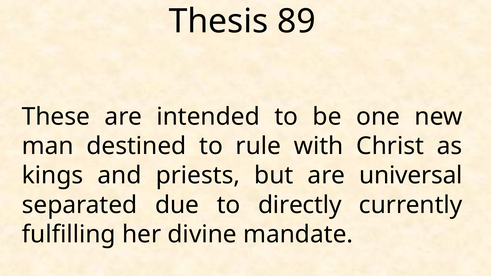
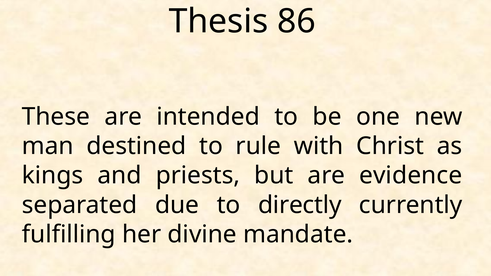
89: 89 -> 86
universal: universal -> evidence
